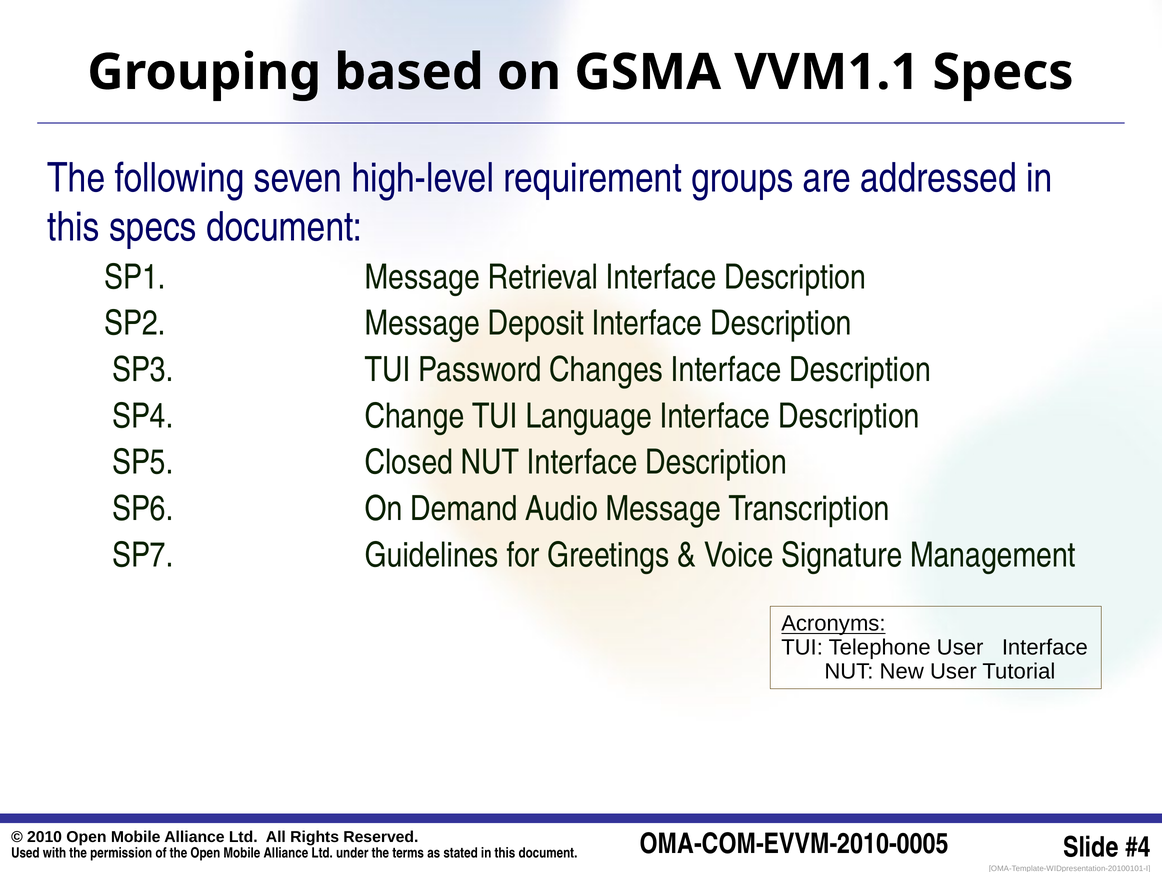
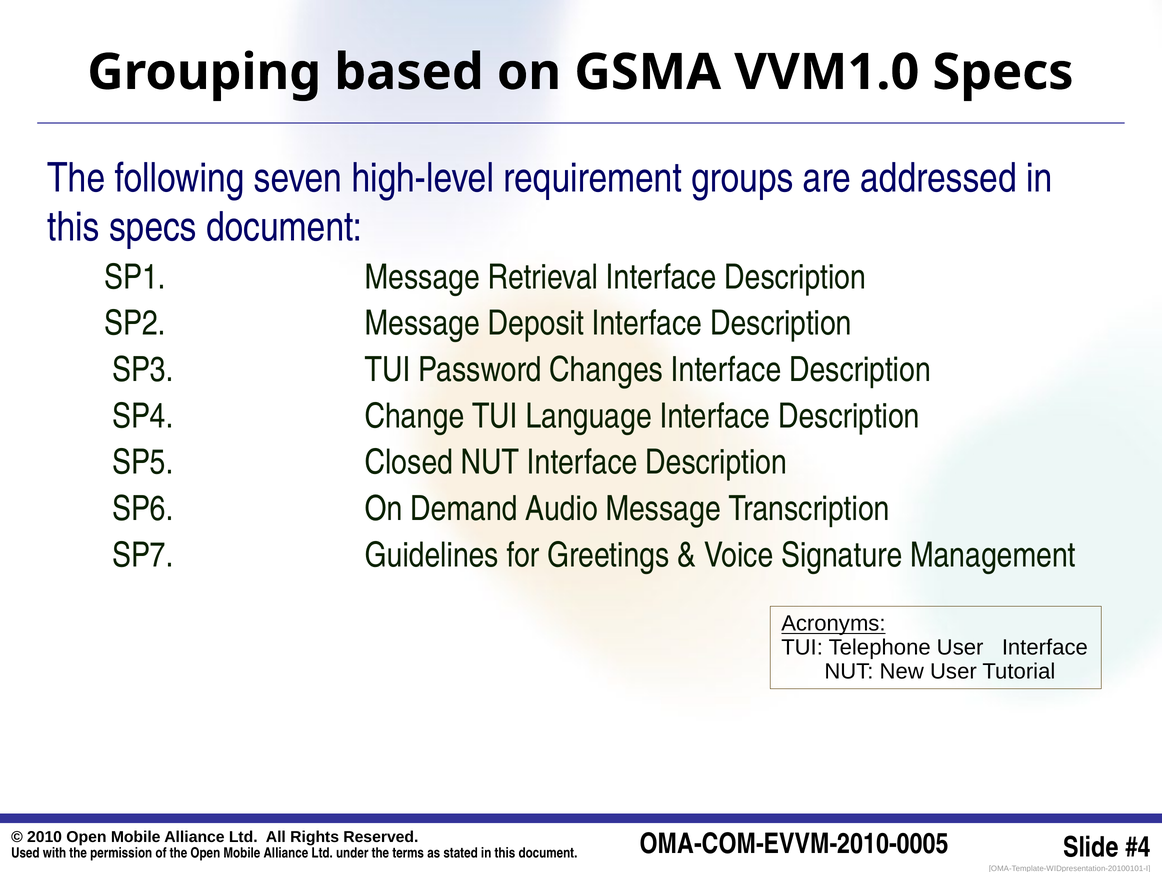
VVM1.1: VVM1.1 -> VVM1.0
